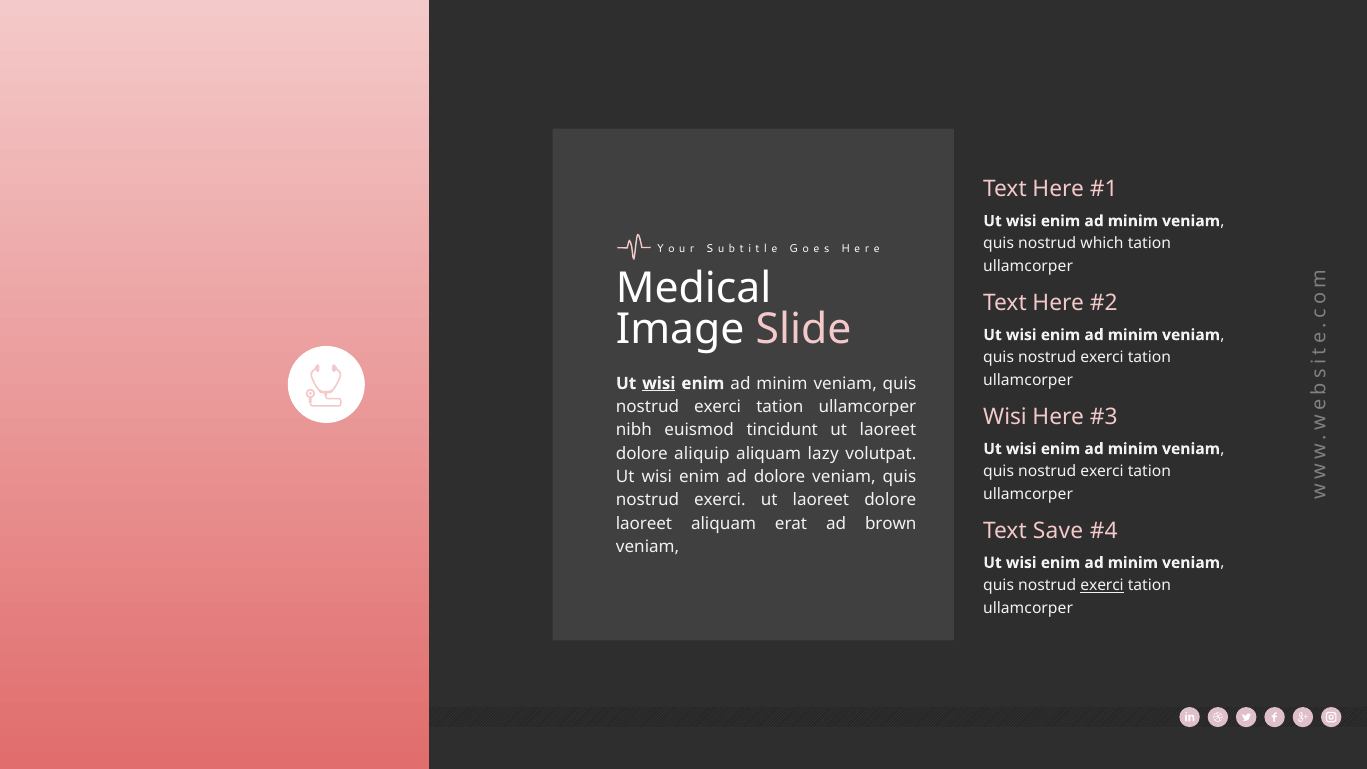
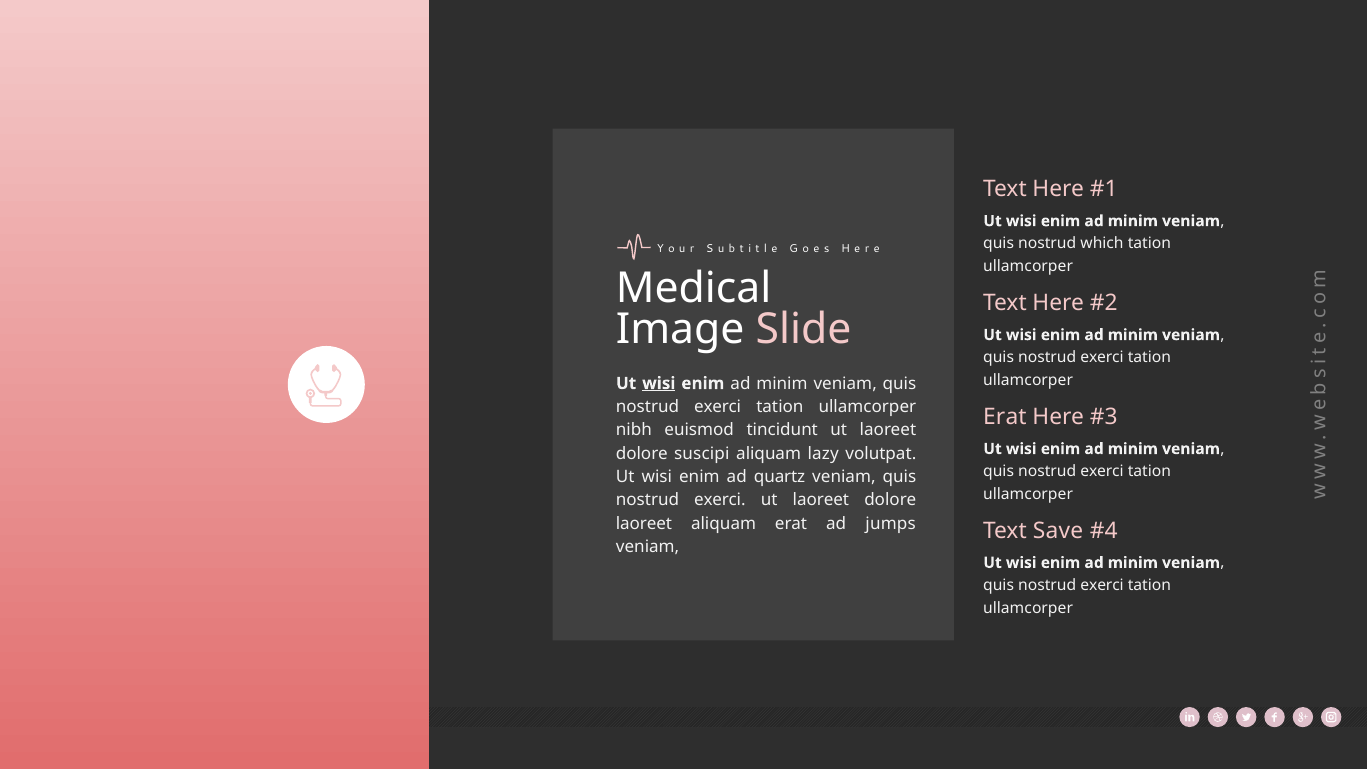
Wisi at (1005, 417): Wisi -> Erat
aliquip: aliquip -> suscipi
ad dolore: dolore -> quartz
brown: brown -> jumps
exerci at (1102, 585) underline: present -> none
